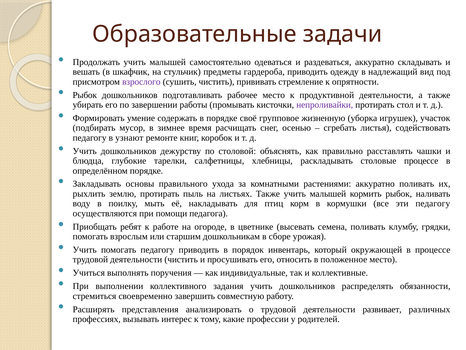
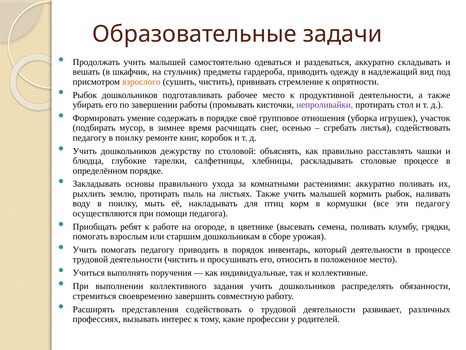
взрослого colour: purple -> orange
жизненную: жизненную -> отношения
педагогу в узнают: узнают -> поилку
который окружающей: окружающей -> деятельности
представления анализировать: анализировать -> содействовать
